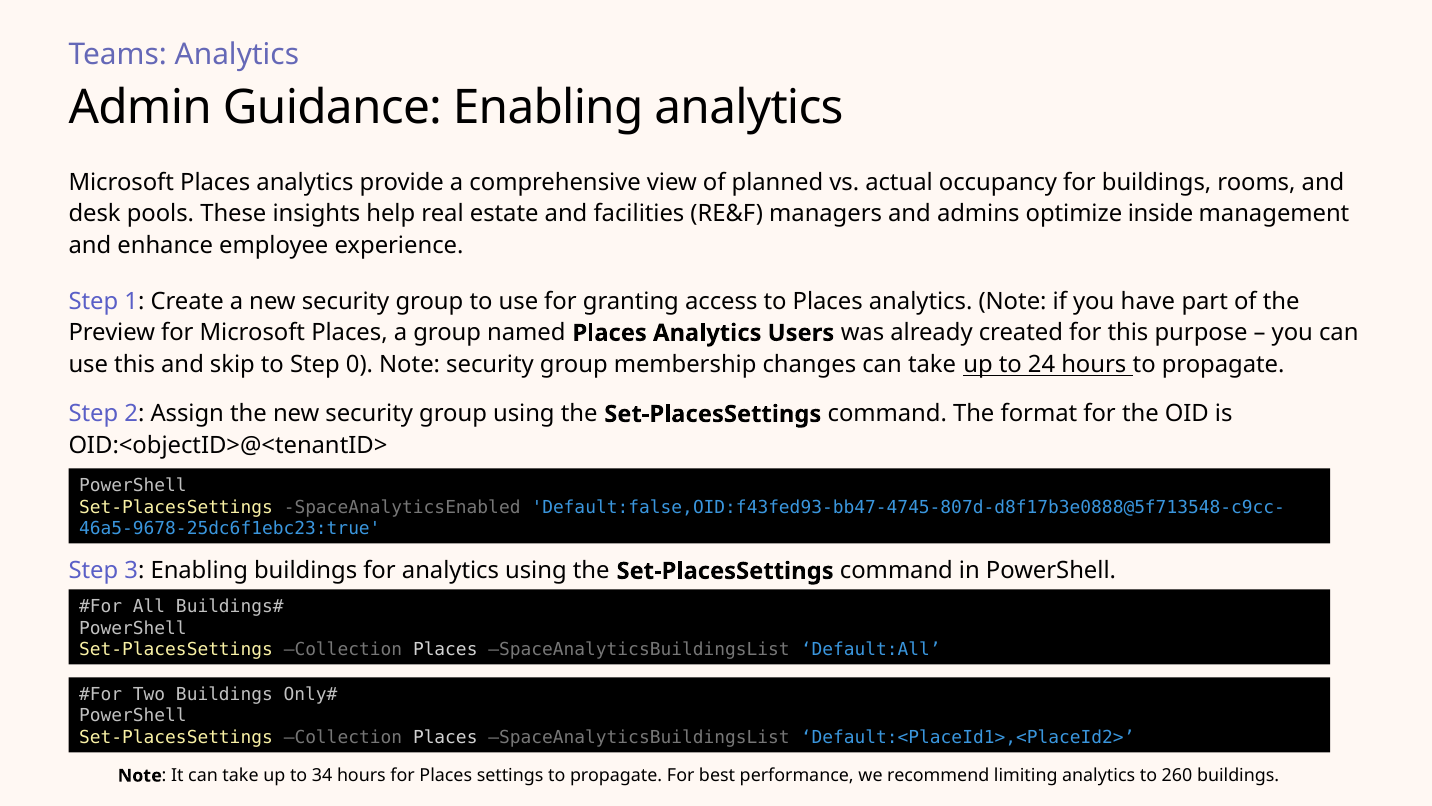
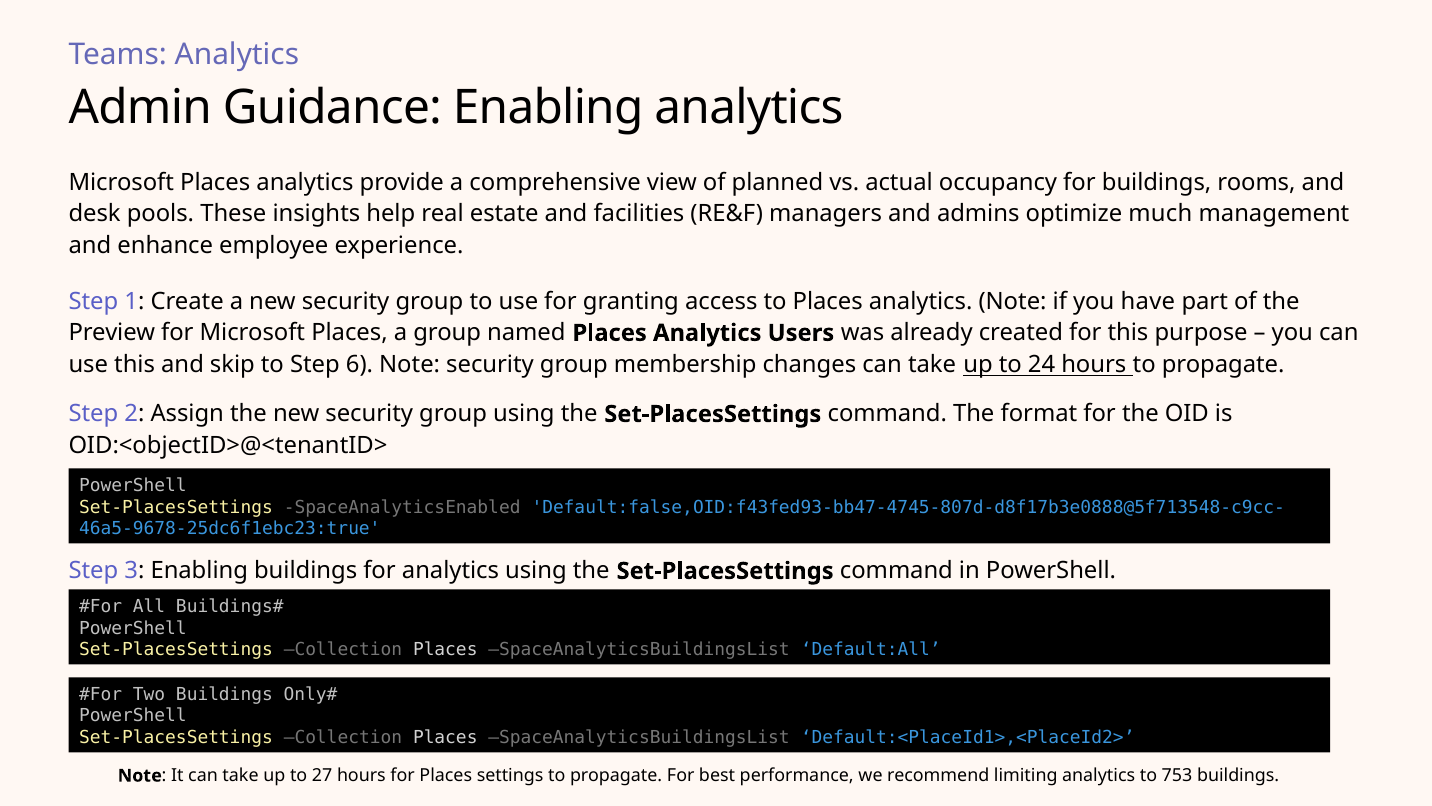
inside: inside -> much
0: 0 -> 6
34: 34 -> 27
260: 260 -> 753
